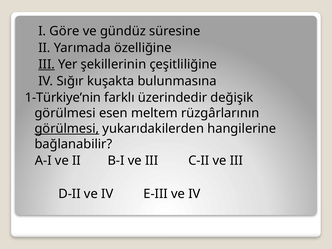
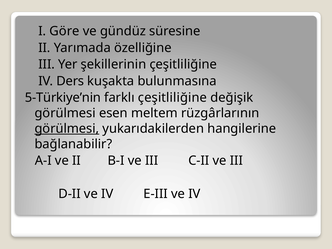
III at (47, 64) underline: present -> none
Sığır: Sığır -> Ders
1-Türkiye’nin: 1-Türkiye’nin -> 5-Türkiye’nin
farklı üzerindedir: üzerindedir -> çeşitliliğine
